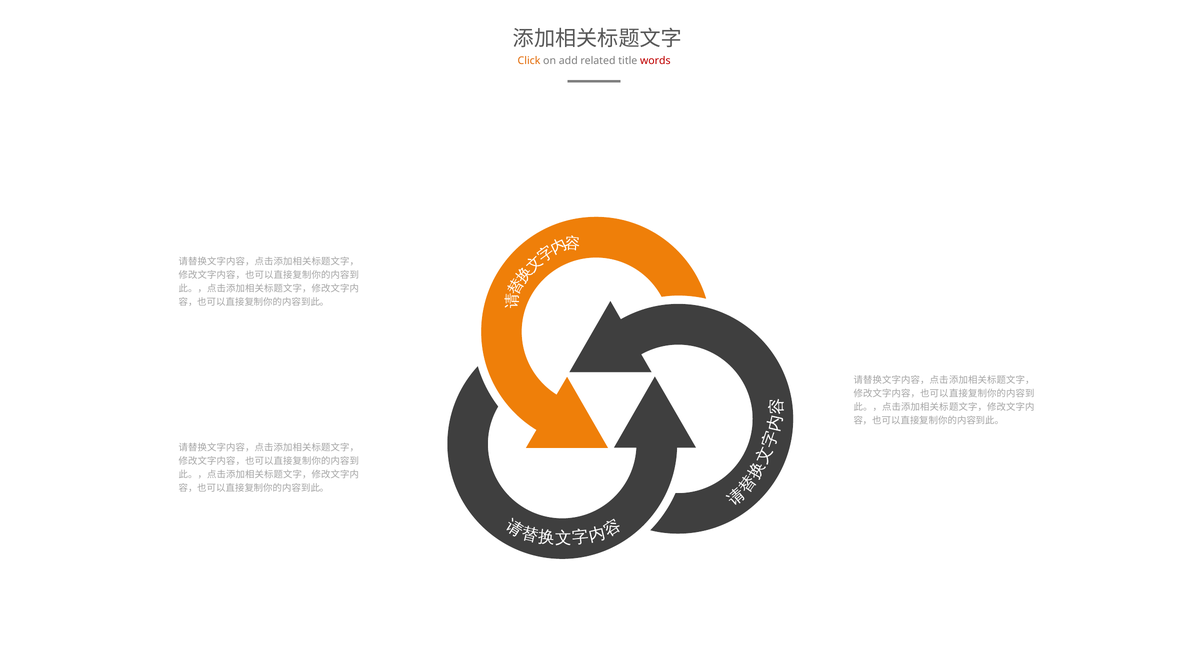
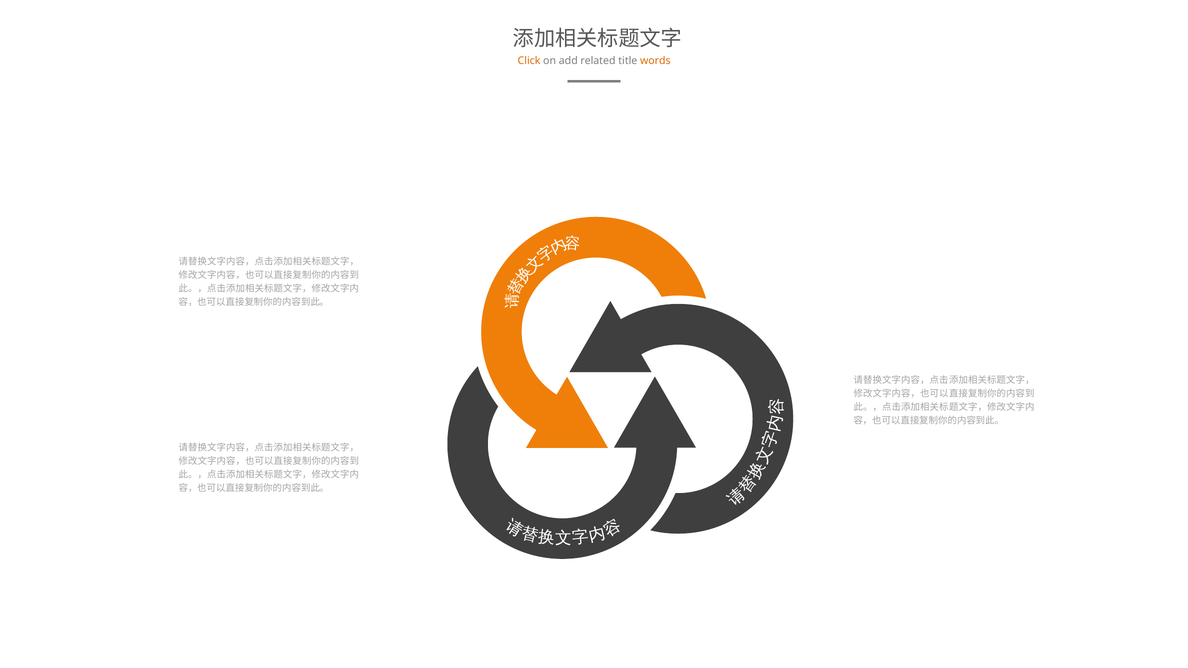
words colour: red -> orange
